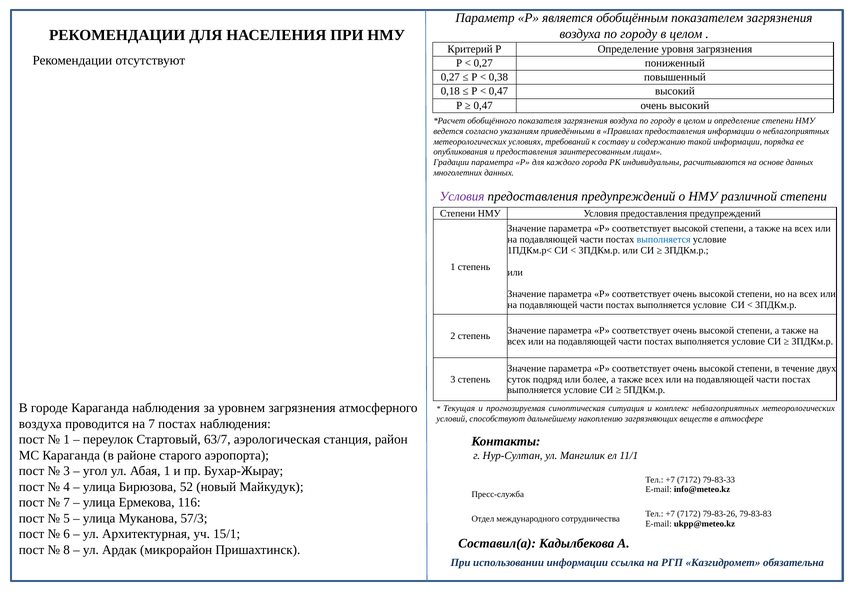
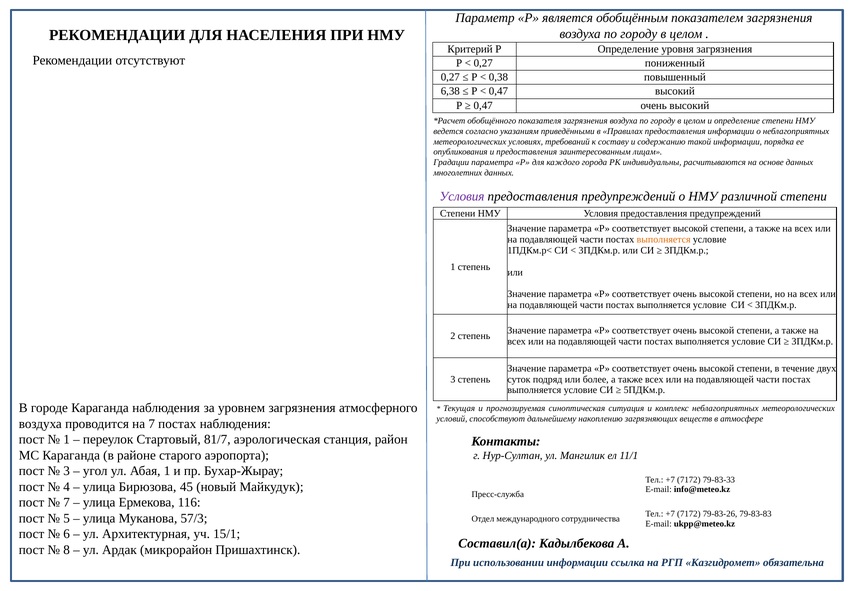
0,18: 0,18 -> 6,38
выполняется at (664, 240) colour: blue -> orange
63/7: 63/7 -> 81/7
52: 52 -> 45
